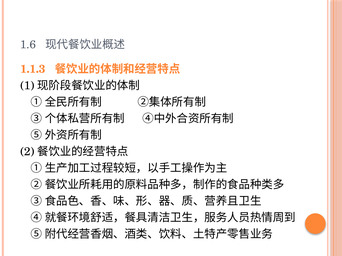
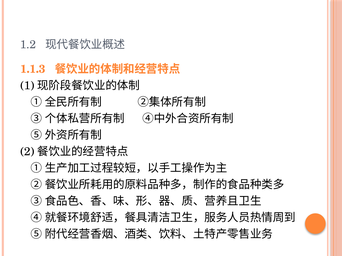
1.6: 1.6 -> 1.2
